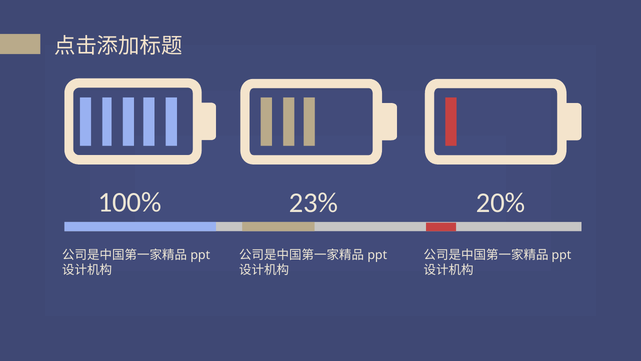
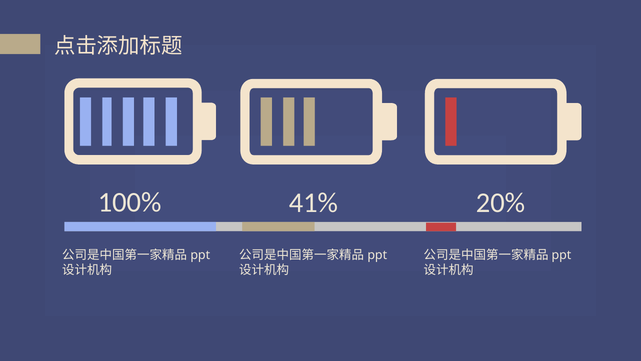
23%: 23% -> 41%
